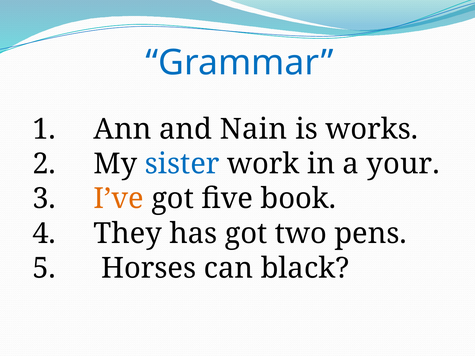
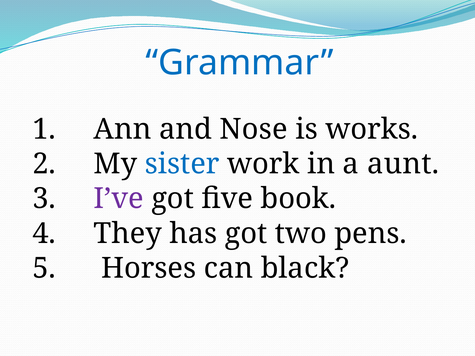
Nain: Nain -> Nose
your: your -> aunt
I’ve colour: orange -> purple
